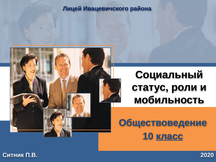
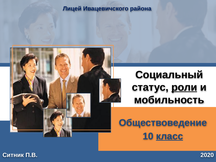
роли underline: none -> present
